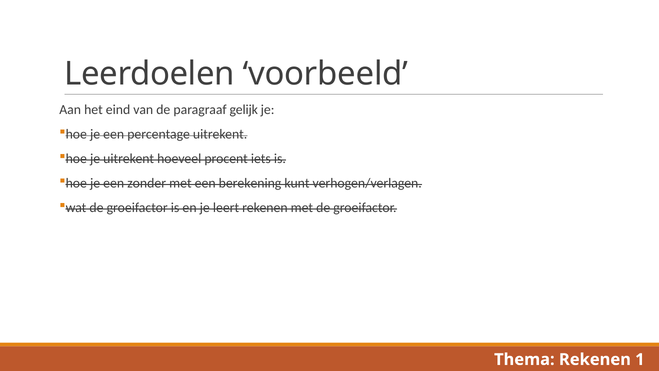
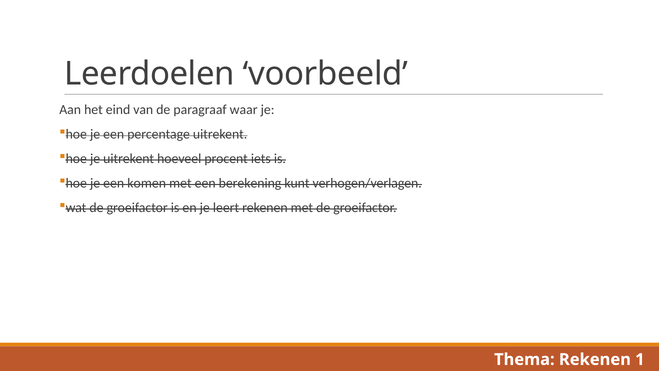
gelijk: gelijk -> waar
zonder: zonder -> komen
